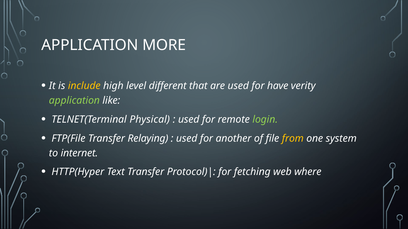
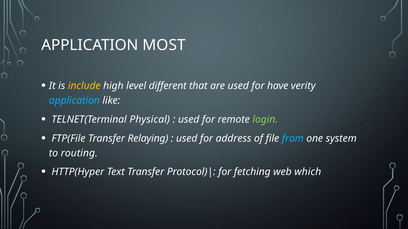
MORE: MORE -> MOST
application at (74, 101) colour: light green -> light blue
another: another -> address
from colour: yellow -> light blue
internet: internet -> routing
where: where -> which
